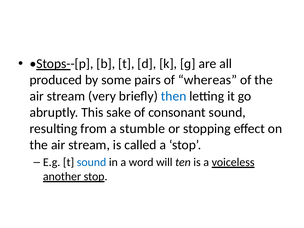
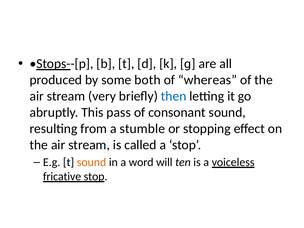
pairs: pairs -> both
sake: sake -> pass
sound at (92, 162) colour: blue -> orange
another: another -> fricative
